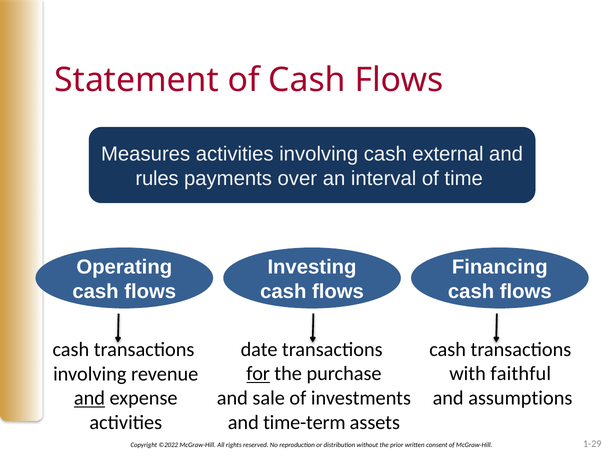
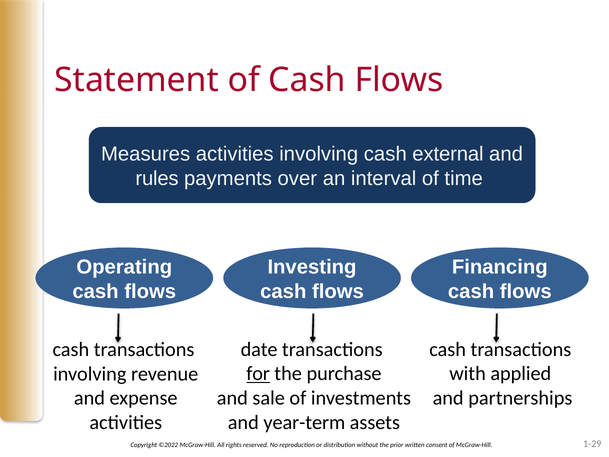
faithful: faithful -> applied
assumptions: assumptions -> partnerships
and at (89, 398) underline: present -> none
time-term: time-term -> year-term
